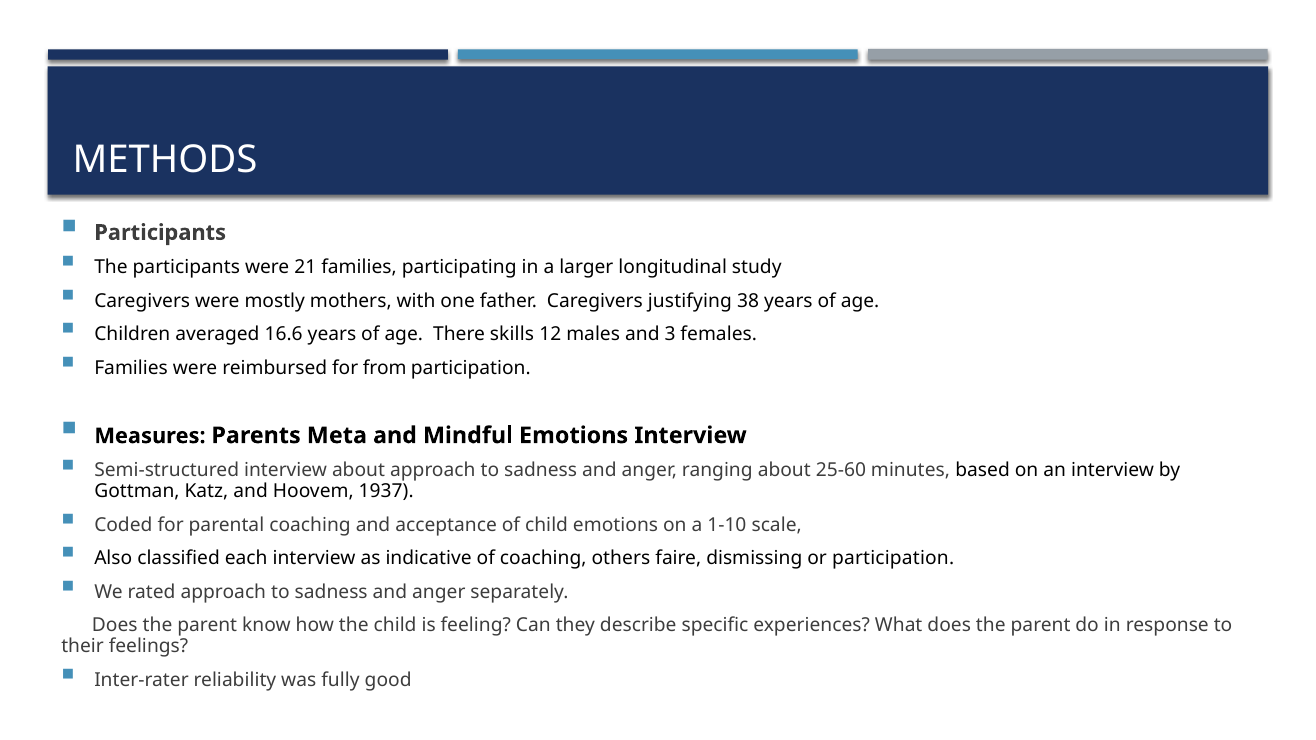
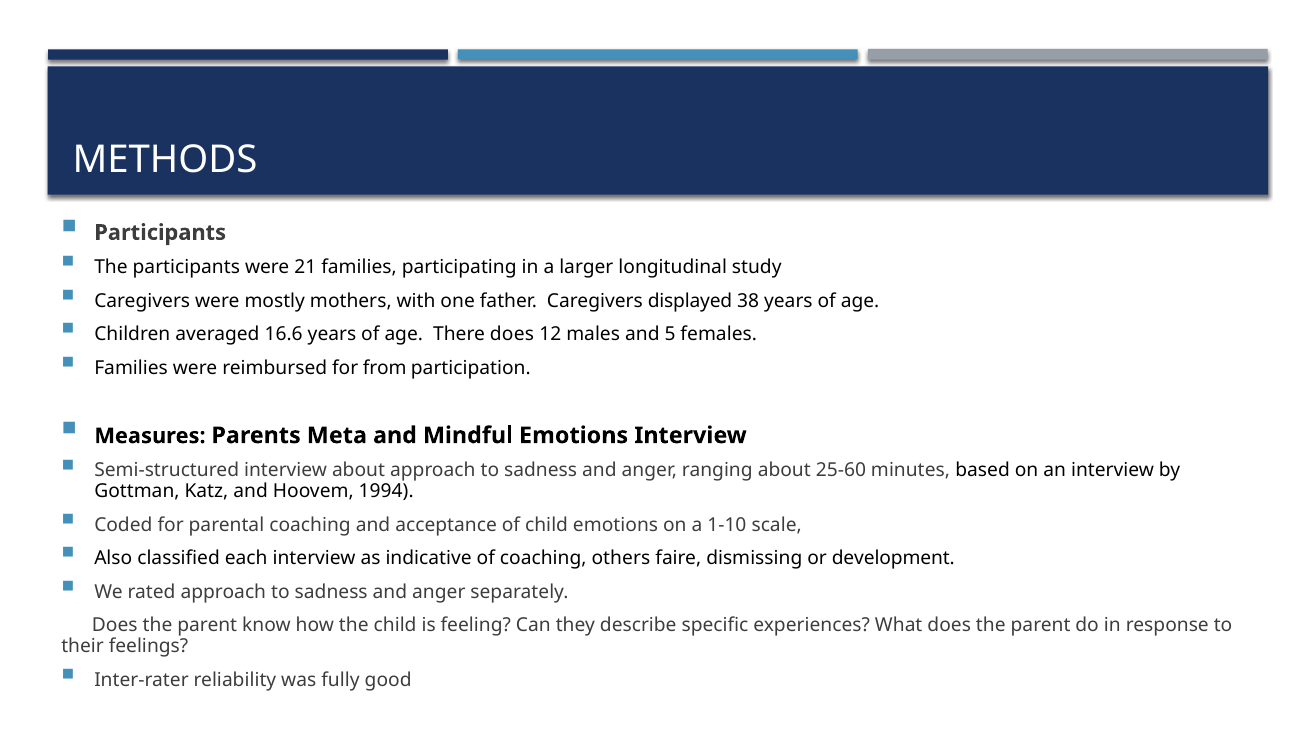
justifying: justifying -> displayed
There skills: skills -> does
3: 3 -> 5
1937: 1937 -> 1994
or participation: participation -> development
